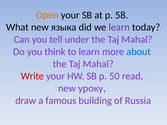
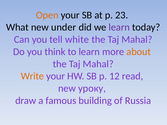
58: 58 -> 23
языка: языка -> under
under: under -> white
about colour: blue -> orange
Write colour: red -> orange
50: 50 -> 12
